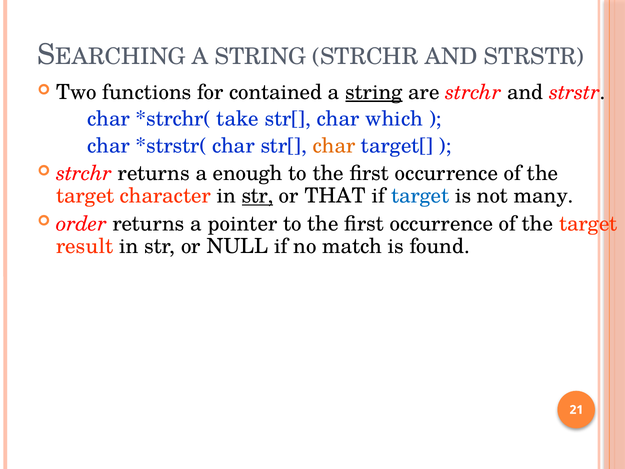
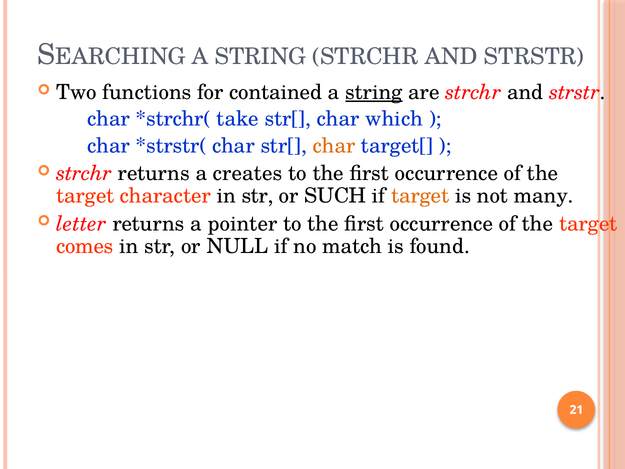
enough: enough -> creates
str at (258, 196) underline: present -> none
THAT: THAT -> SUCH
target at (420, 196) colour: blue -> orange
order: order -> letter
result: result -> comes
